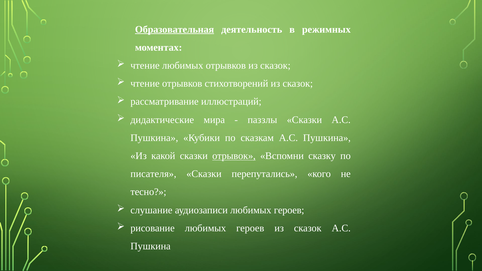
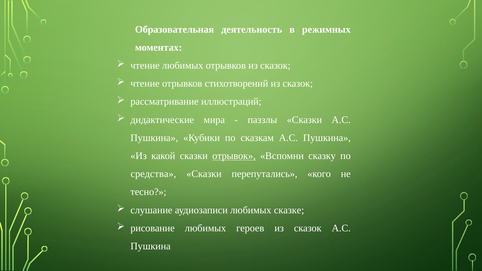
Образовательная underline: present -> none
писателя: писателя -> средства
аудиозаписи любимых героев: героев -> сказке
